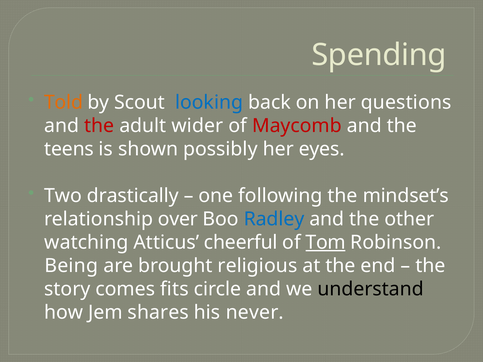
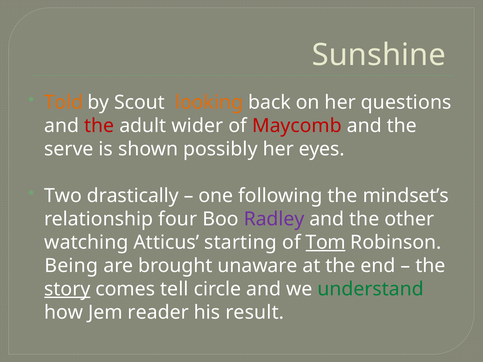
Spending: Spending -> Sunshine
looking colour: blue -> orange
teens: teens -> serve
over: over -> four
Radley colour: blue -> purple
cheerful: cheerful -> starting
religious: religious -> unaware
story underline: none -> present
fits: fits -> tell
understand colour: black -> green
shares: shares -> reader
never: never -> result
